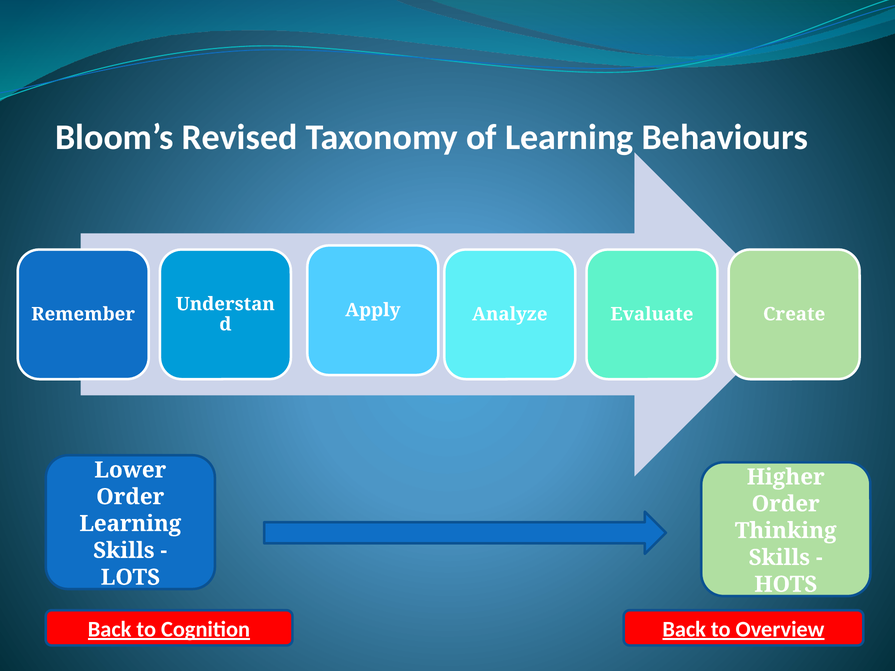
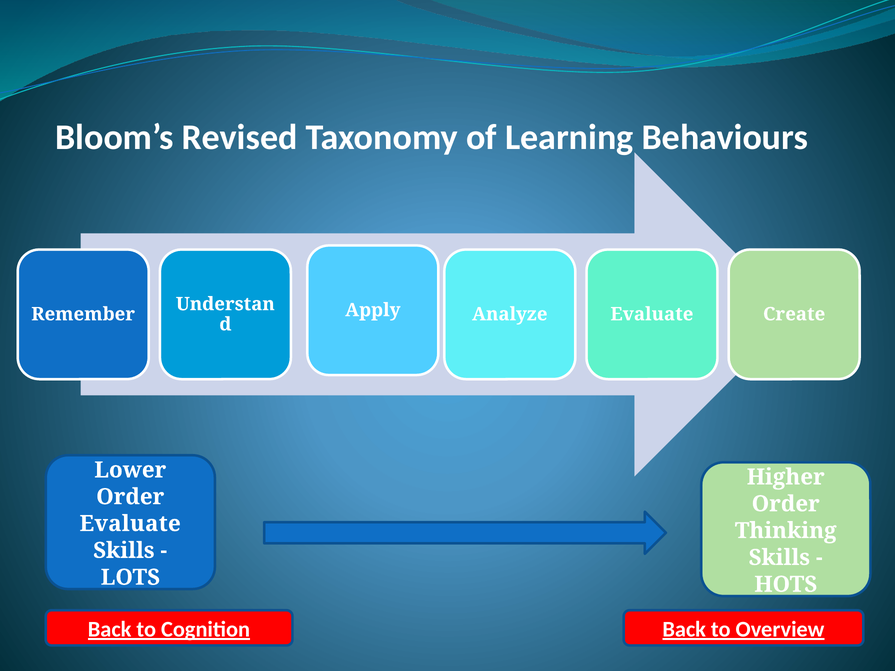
Learning at (130, 524): Learning -> Evaluate
